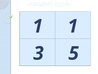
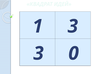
1 1: 1 -> 3
5: 5 -> 0
